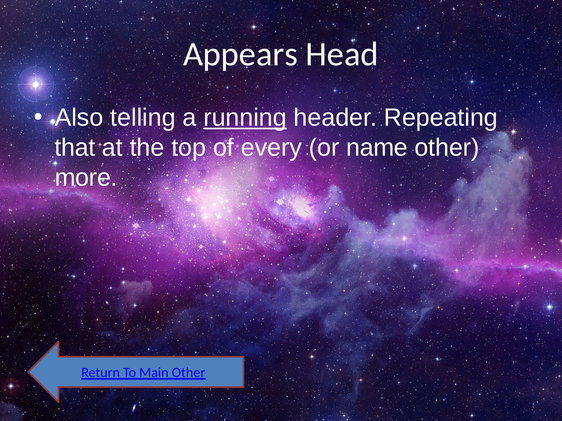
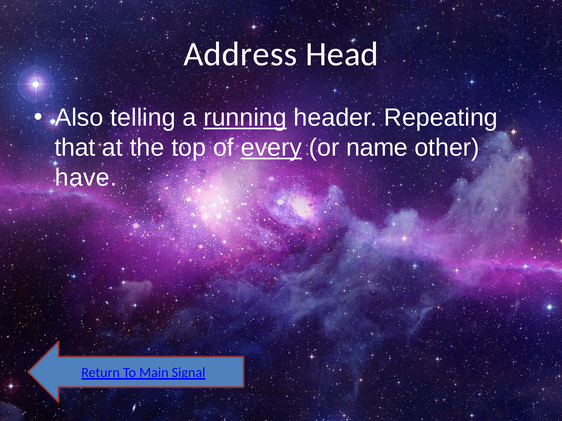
Appears: Appears -> Address
every underline: none -> present
more: more -> have
Main Other: Other -> Signal
